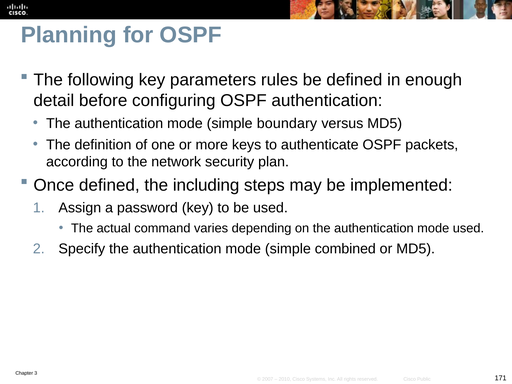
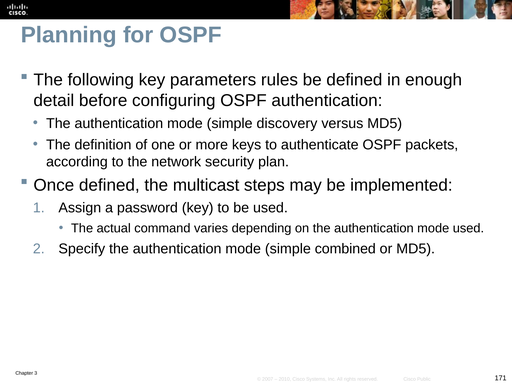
boundary: boundary -> discovery
including: including -> multicast
